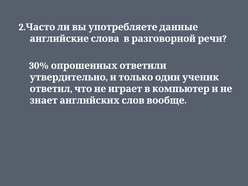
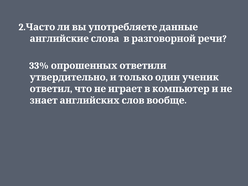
30%: 30% -> 33%
